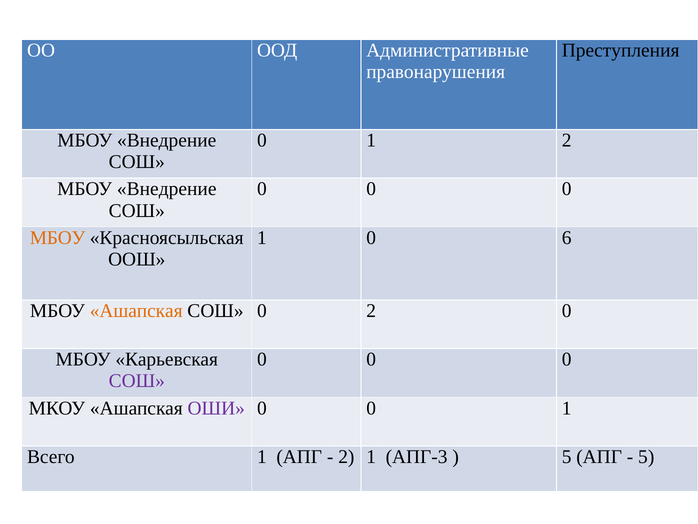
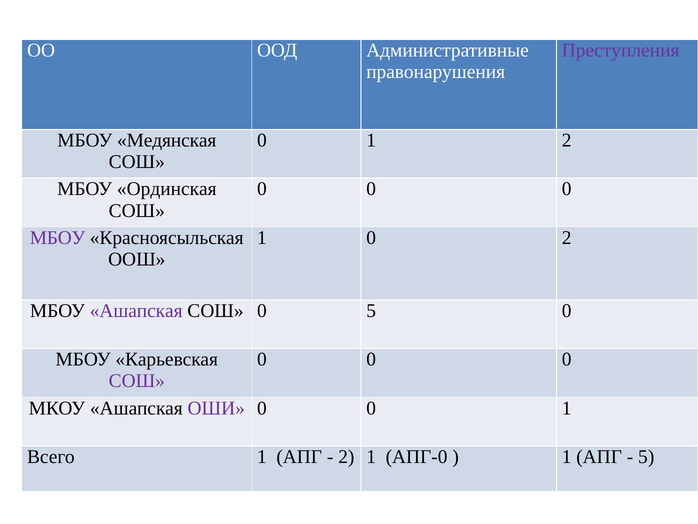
Преступления colour: black -> purple
Внедрение at (167, 140): Внедрение -> Медянская
Внедрение at (167, 189): Внедрение -> Ординская
МБОУ at (58, 238) colour: orange -> purple
0 6: 6 -> 2
Ашапская at (136, 311) colour: orange -> purple
0 2: 2 -> 5
АПГ-3: АПГ-3 -> АПГ-0
5 at (567, 456): 5 -> 1
